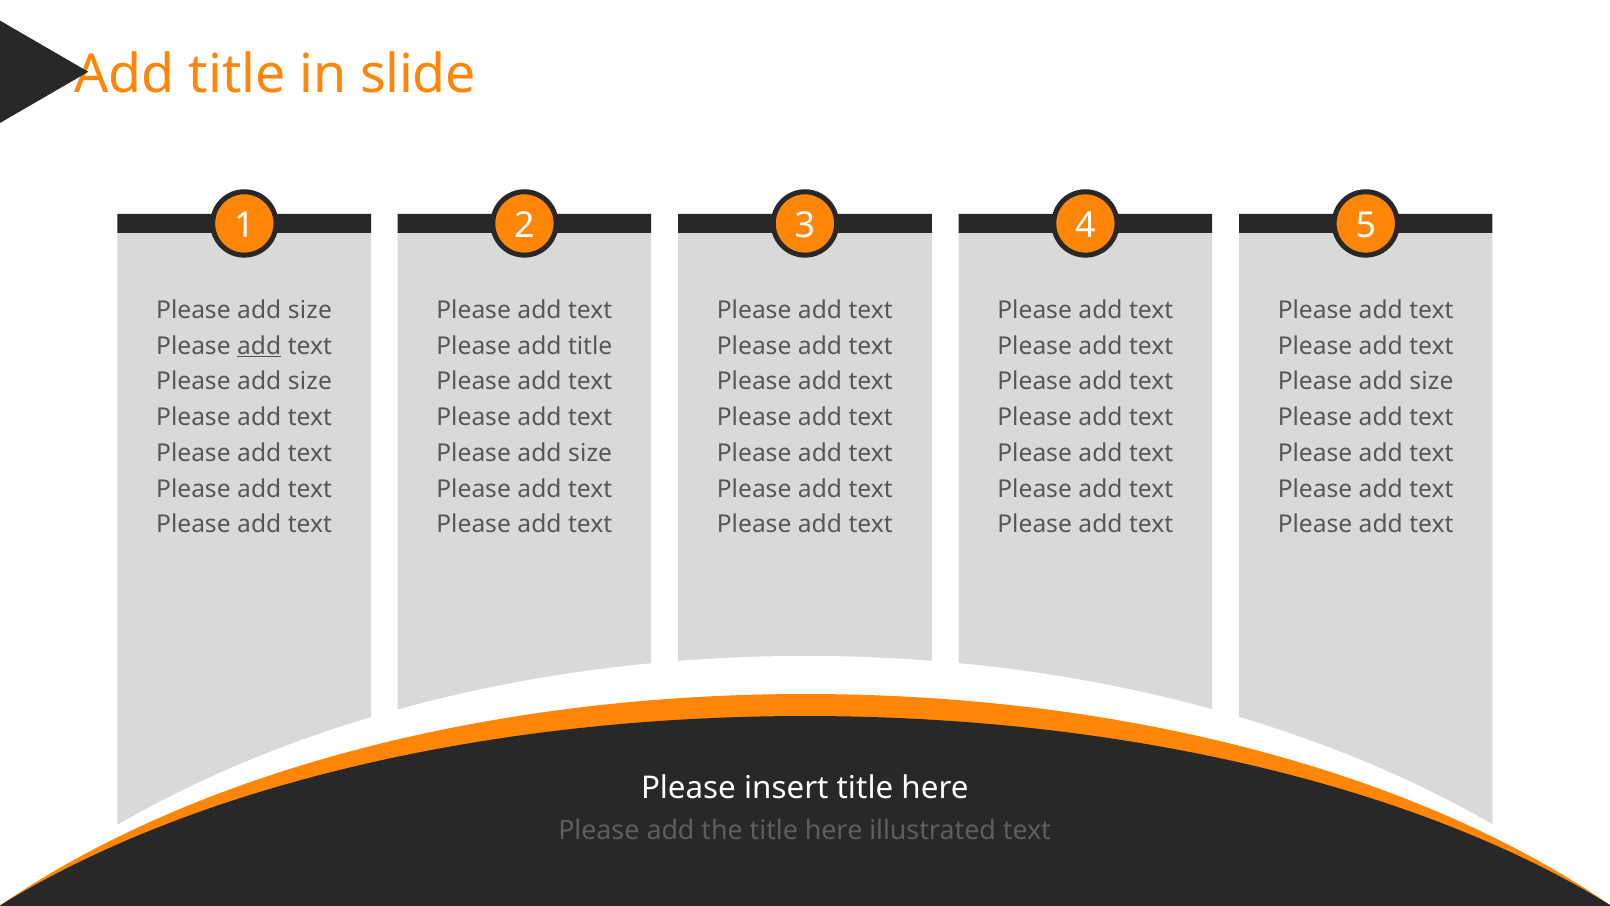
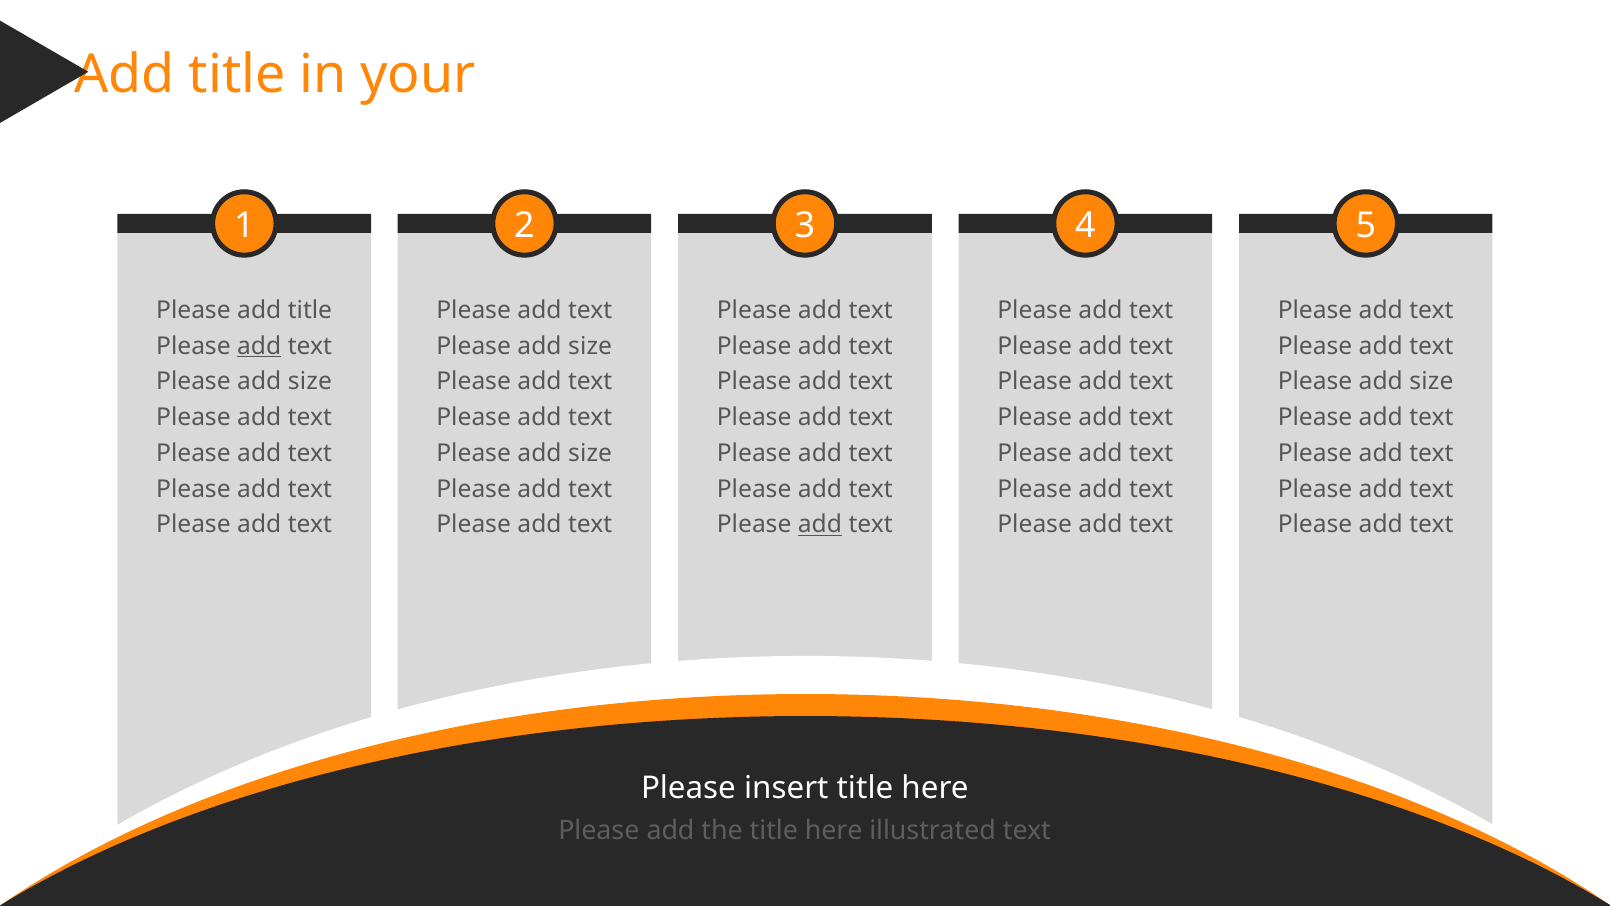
slide: slide -> your
size at (310, 310): size -> title
title at (590, 346): title -> size
add at (820, 525) underline: none -> present
